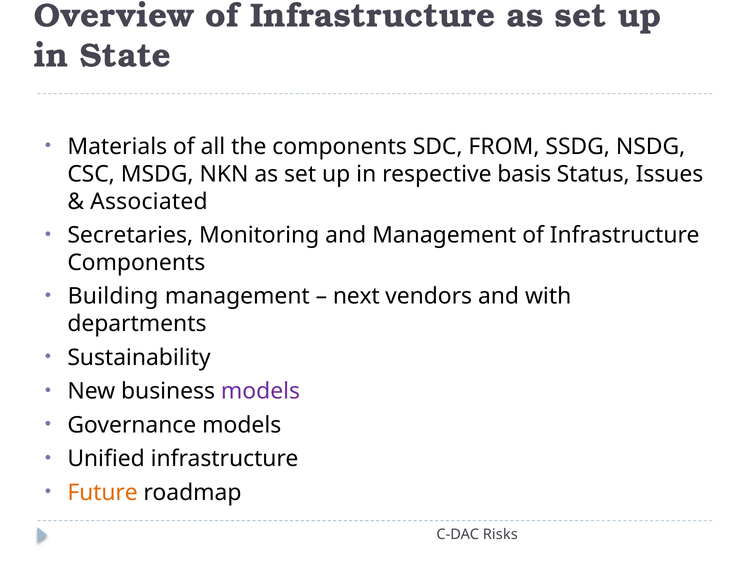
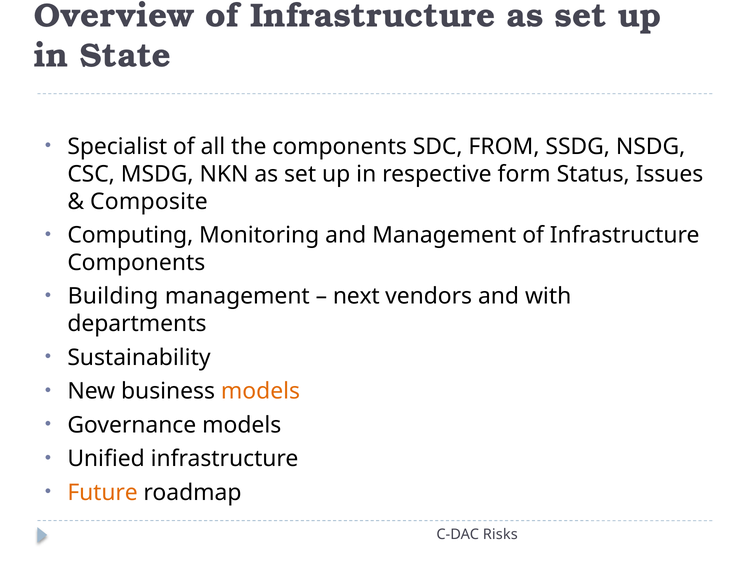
Materials: Materials -> Specialist
basis: basis -> form
Associated: Associated -> Composite
Secretaries: Secretaries -> Computing
models at (260, 392) colour: purple -> orange
